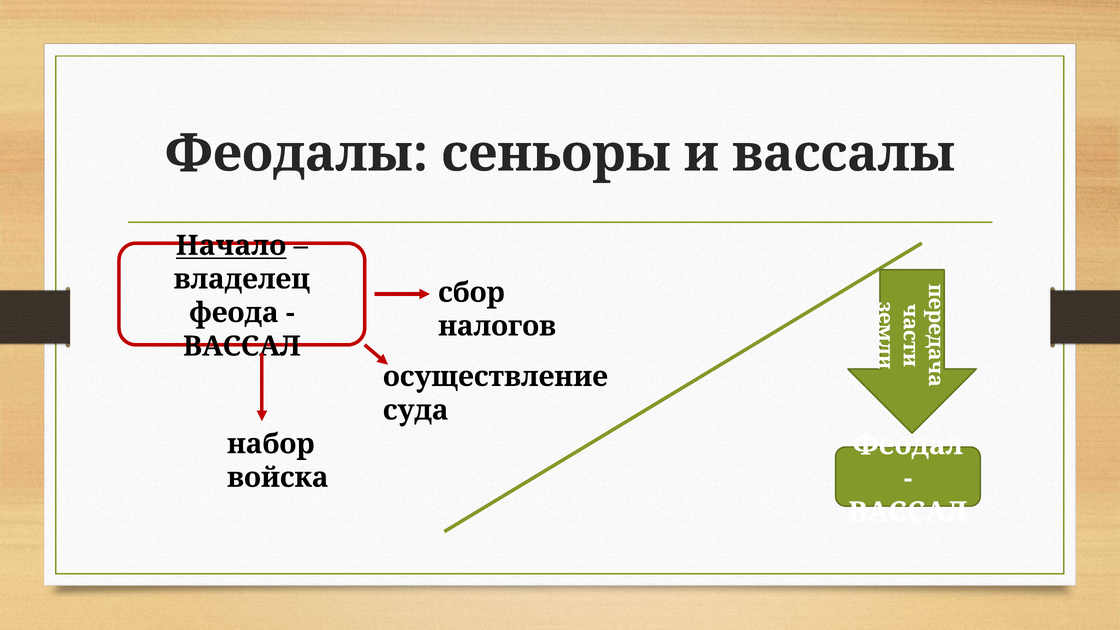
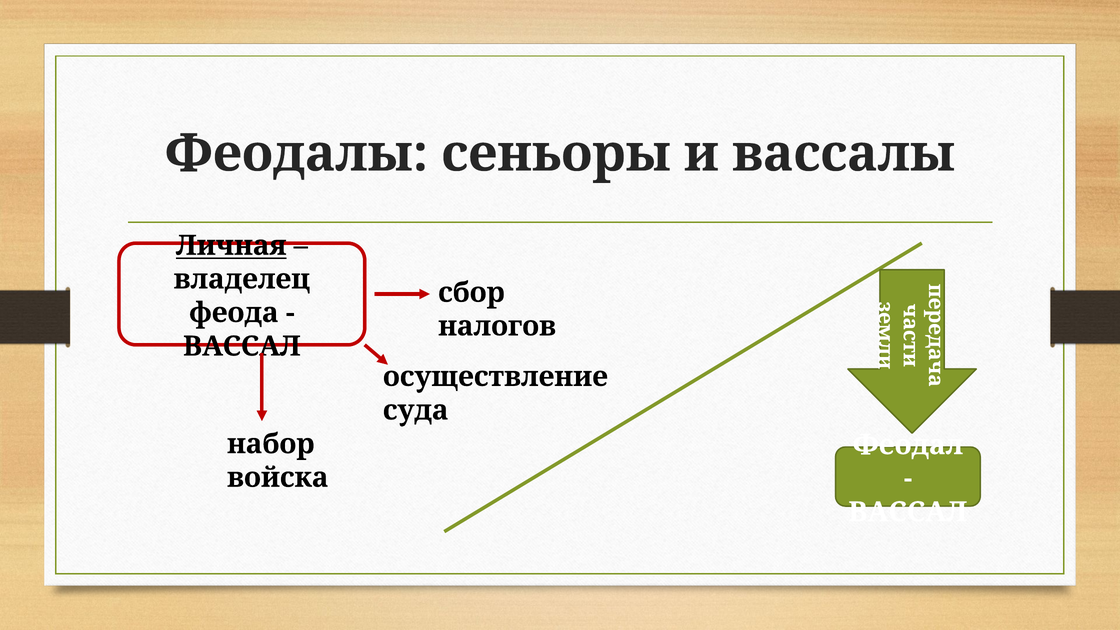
Начало: Начало -> Личная
